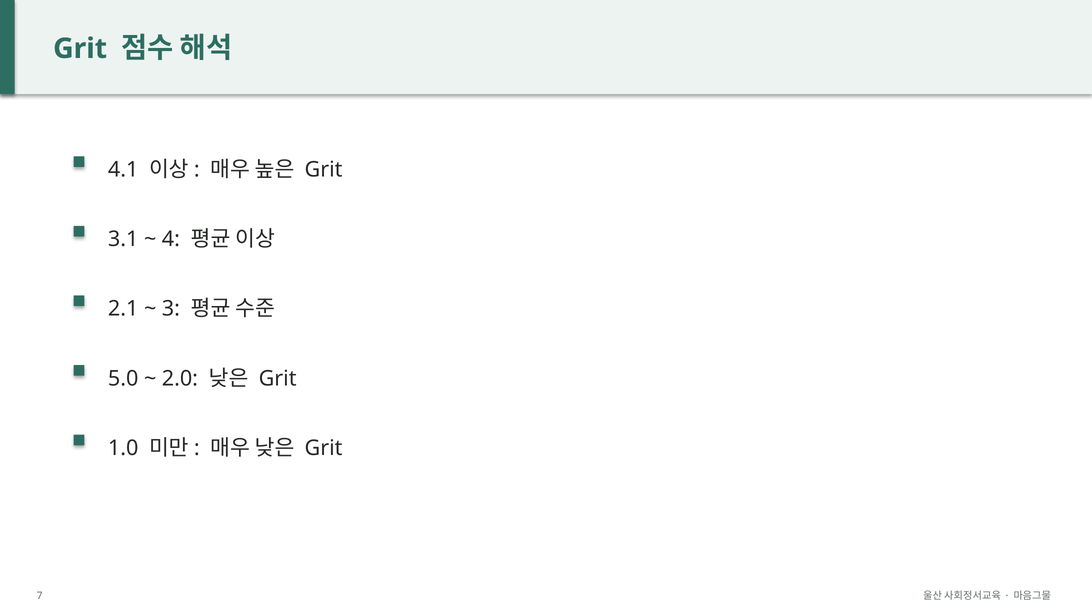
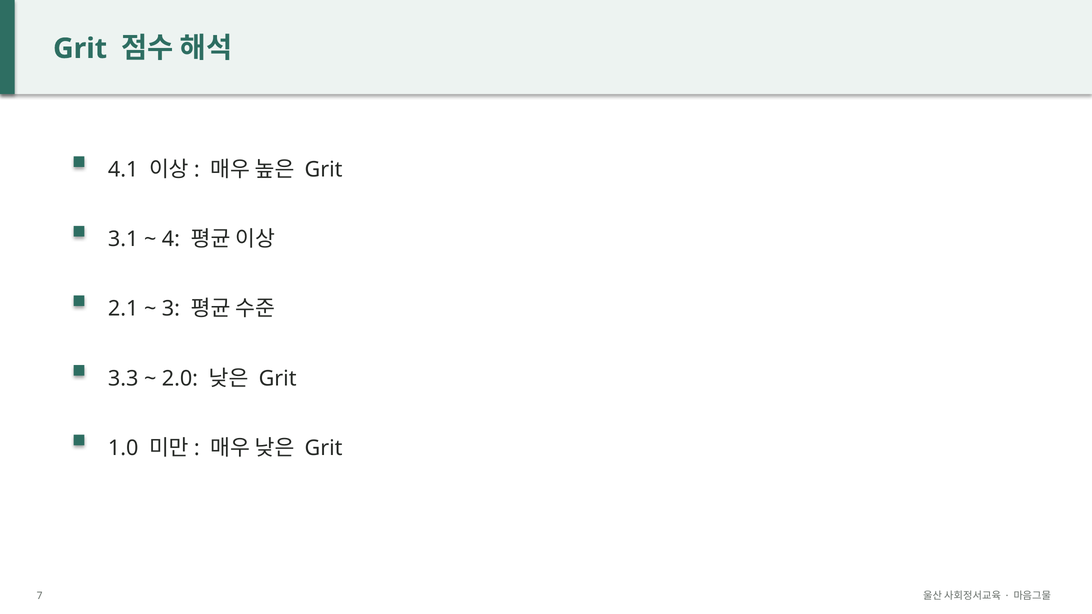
5.0: 5.0 -> 3.3
